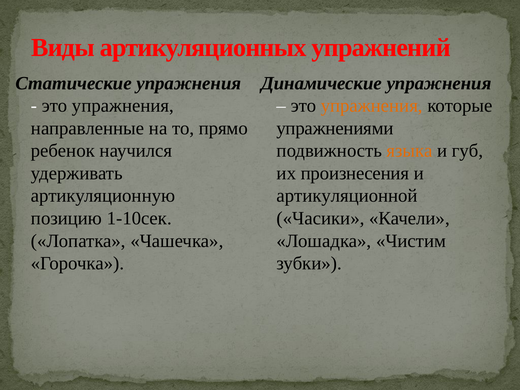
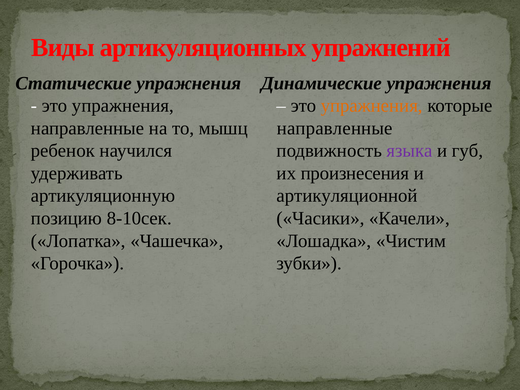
прямо: прямо -> мышц
упражнениями at (335, 128): упражнениями -> направленные
языка colour: orange -> purple
1-10сек: 1-10сек -> 8-10сек
